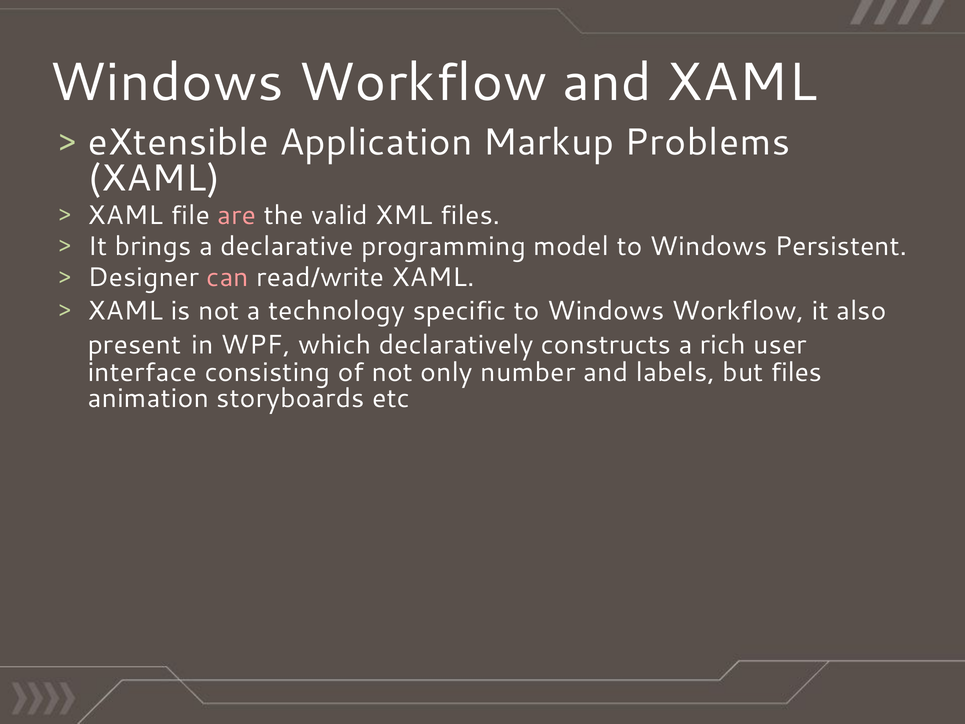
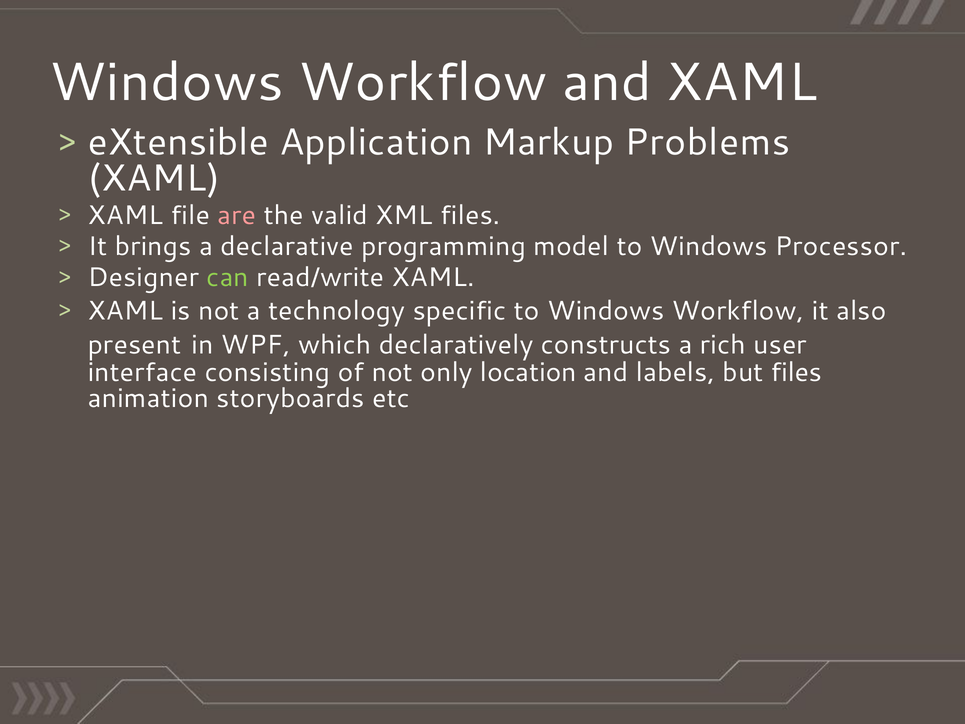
Persistent: Persistent -> Processor
can colour: pink -> light green
number: number -> location
